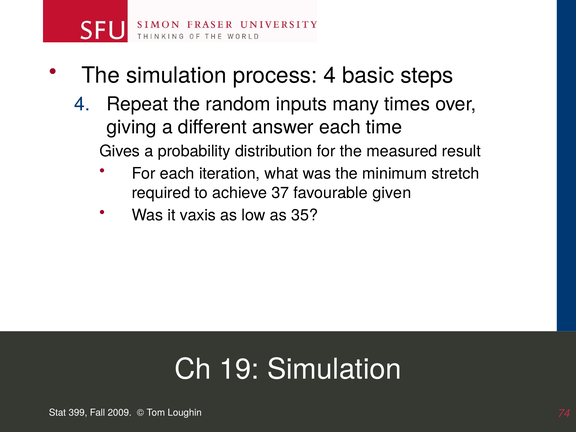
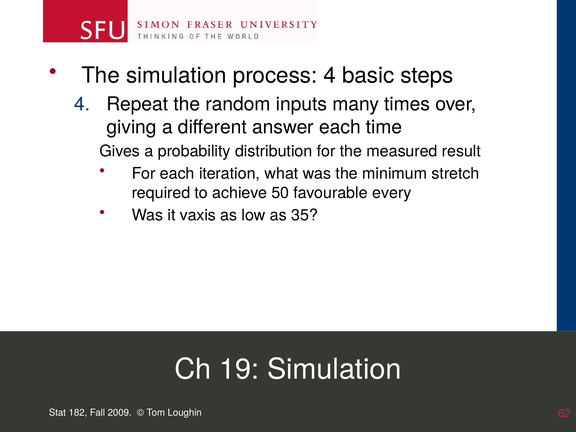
37: 37 -> 50
given: given -> every
399: 399 -> 182
74: 74 -> 62
